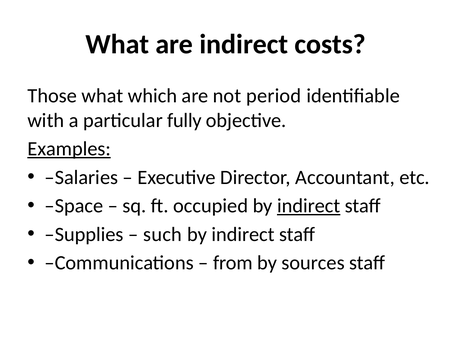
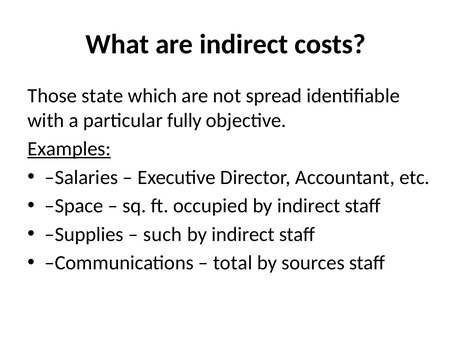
Those what: what -> state
period: period -> spread
indirect at (309, 206) underline: present -> none
from: from -> total
